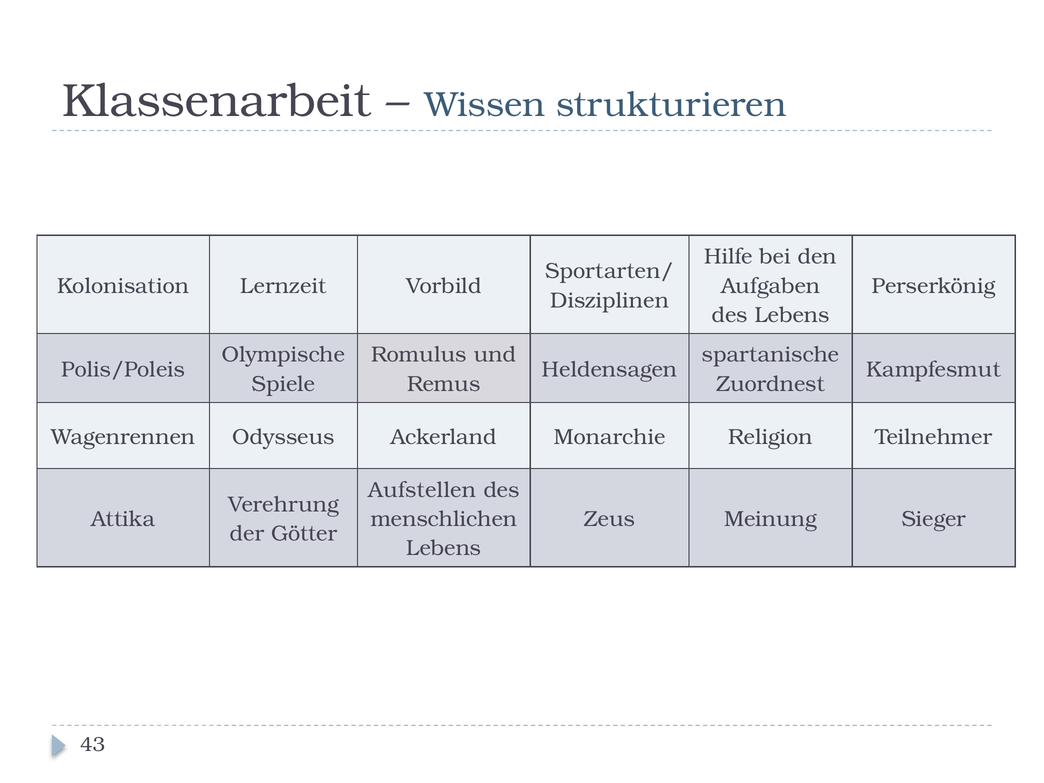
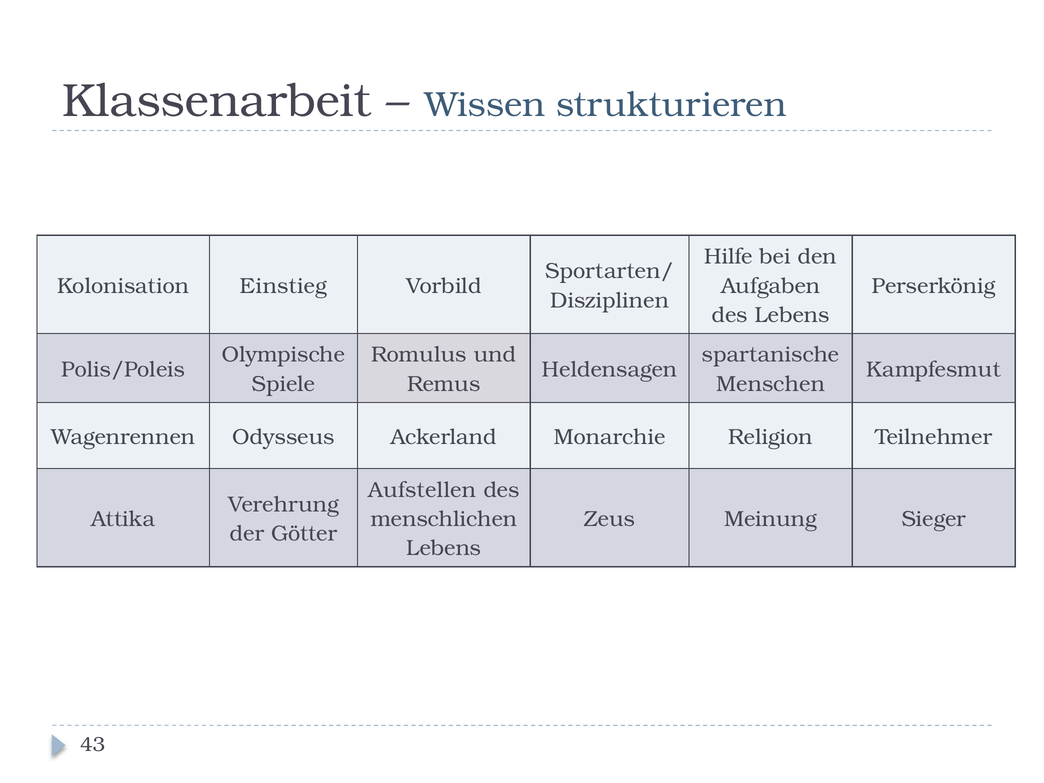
Lernzeit: Lernzeit -> Einstieg
Zuordnest: Zuordnest -> Menschen
